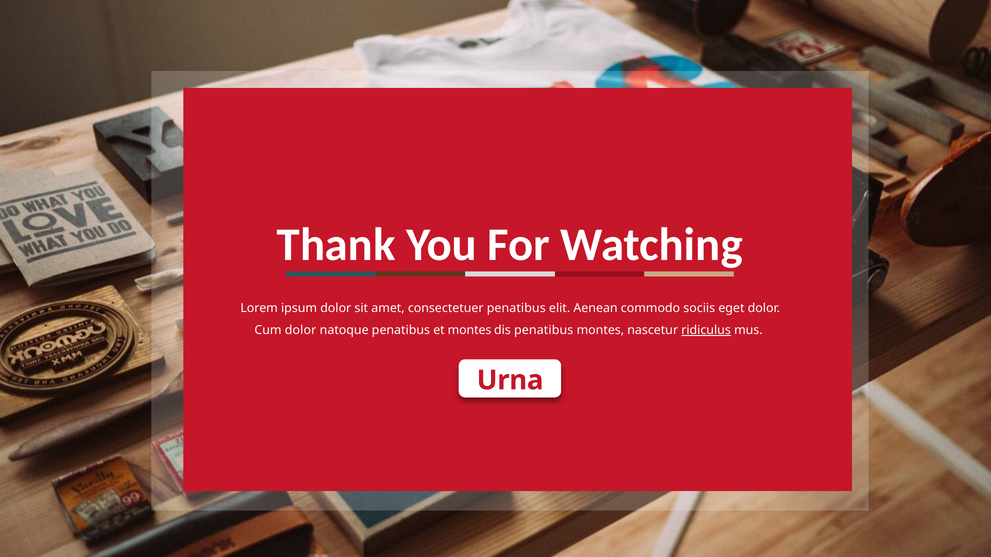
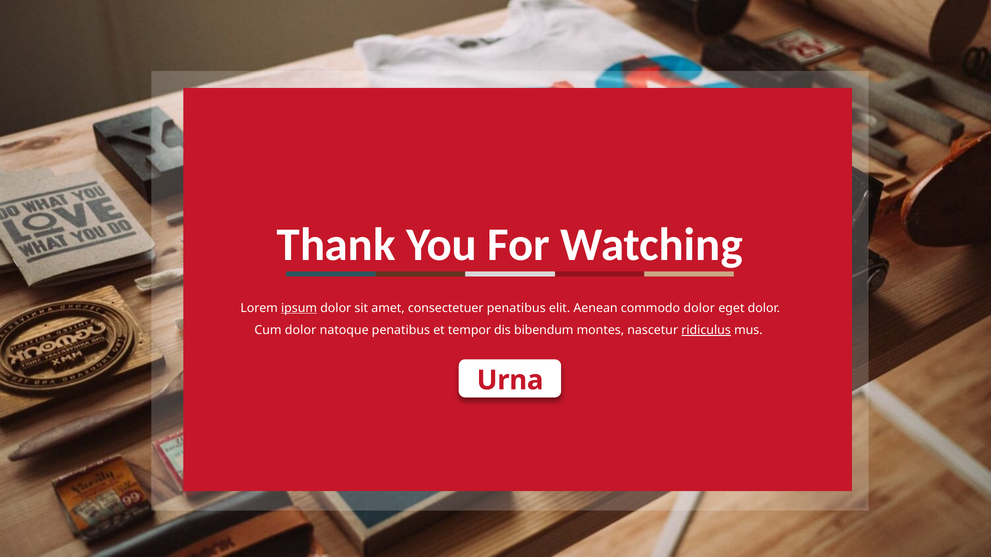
ipsum underline: none -> present
commodo sociis: sociis -> dolor
et montes: montes -> tempor
dis penatibus: penatibus -> bibendum
